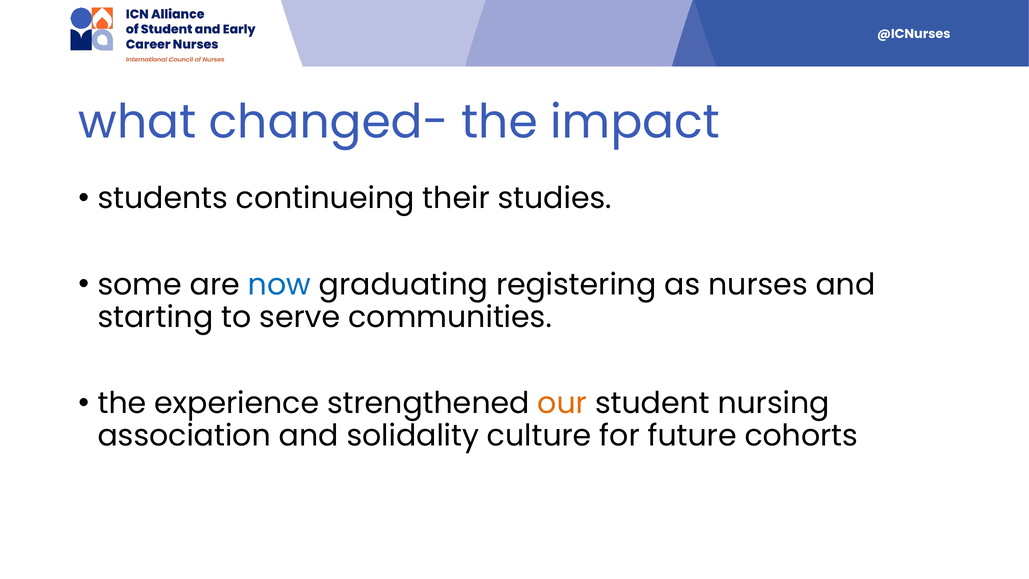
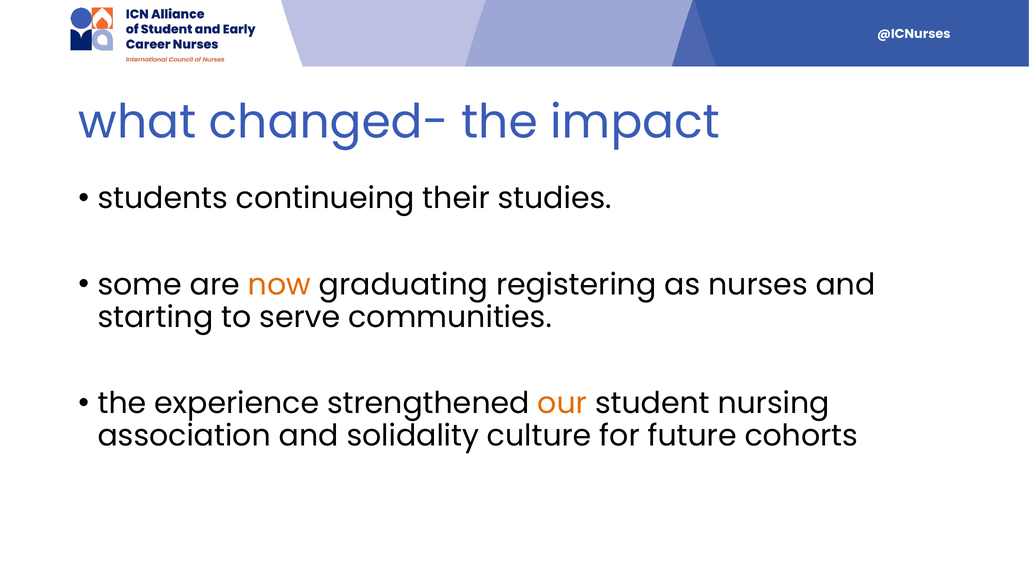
now colour: blue -> orange
